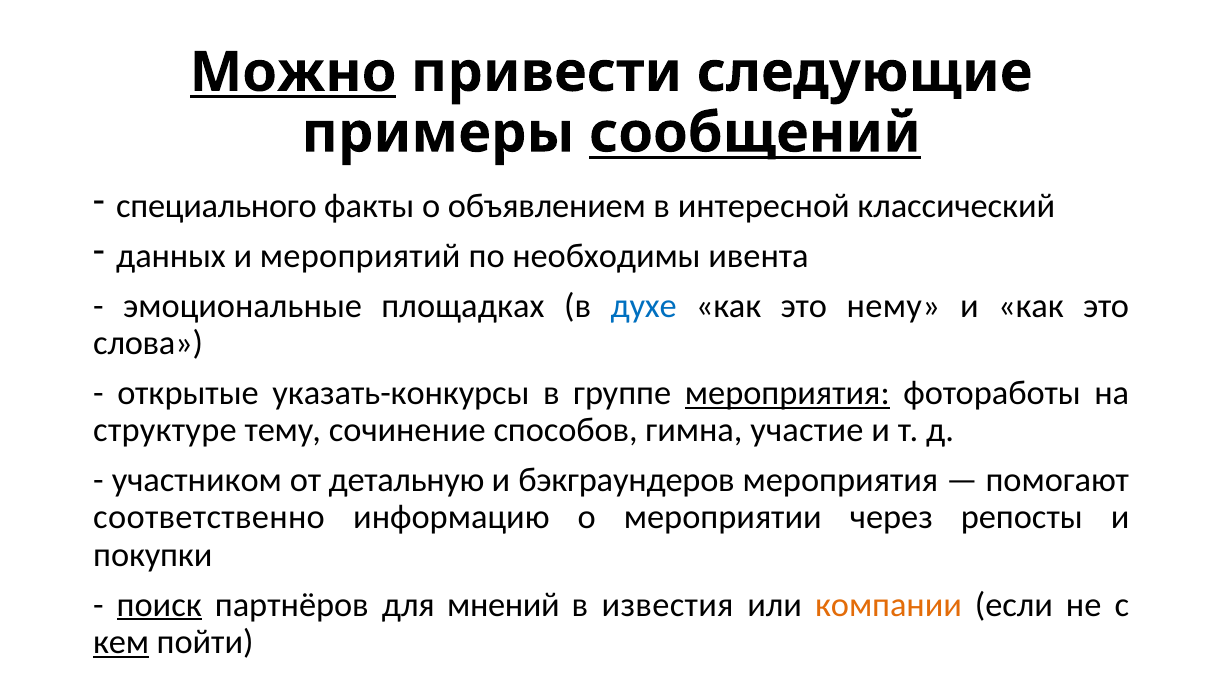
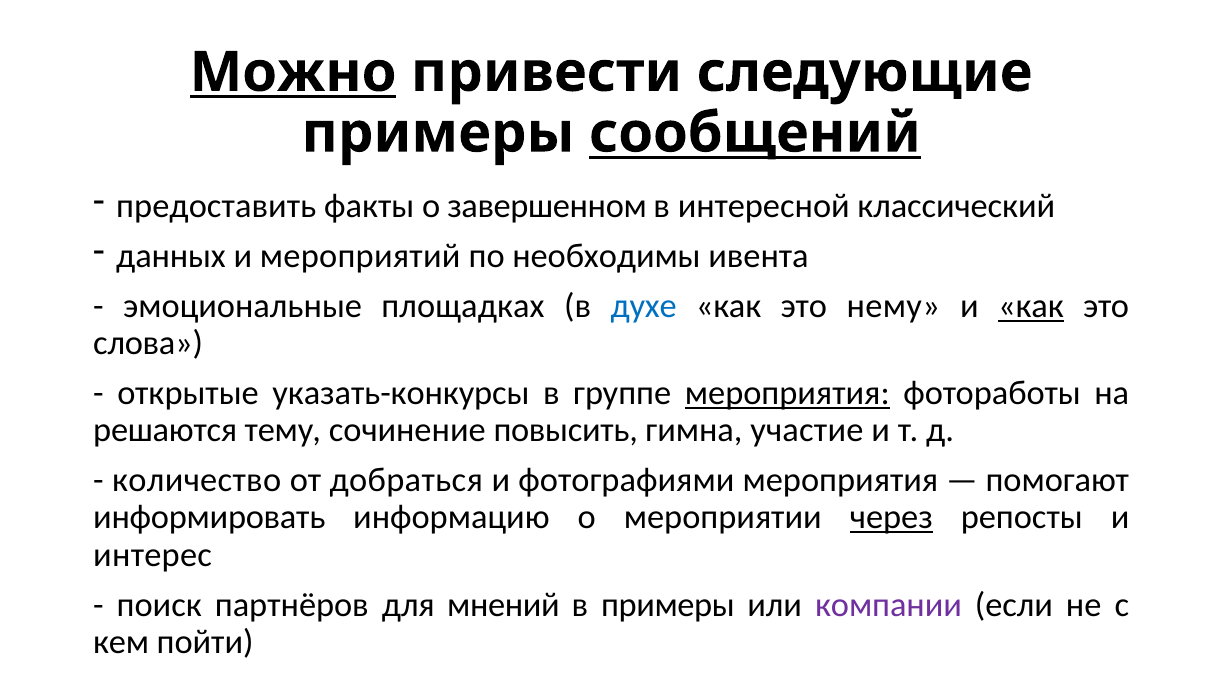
специального: специального -> предоставить
объявлением: объявлением -> завершенном
как at (1031, 306) underline: none -> present
структуре: структуре -> решаются
способов: способов -> повысить
участником: участником -> количество
детальную: детальную -> добраться
бэкграундеров: бэкграундеров -> фотографиями
соответственно: соответственно -> информировать
через underline: none -> present
покупки: покупки -> интерес
поиск underline: present -> none
в известия: известия -> примеры
компании colour: orange -> purple
кем underline: present -> none
